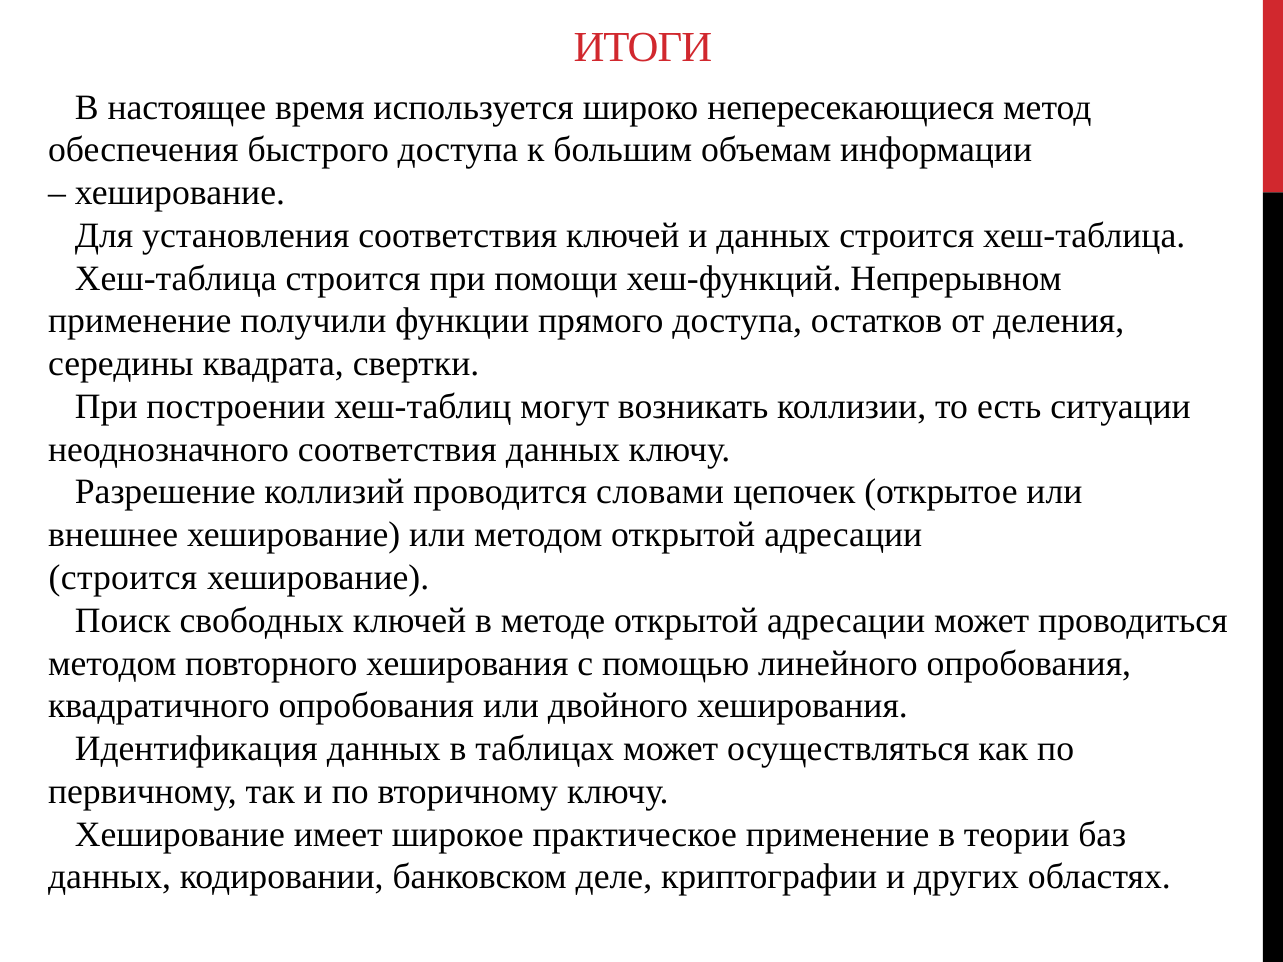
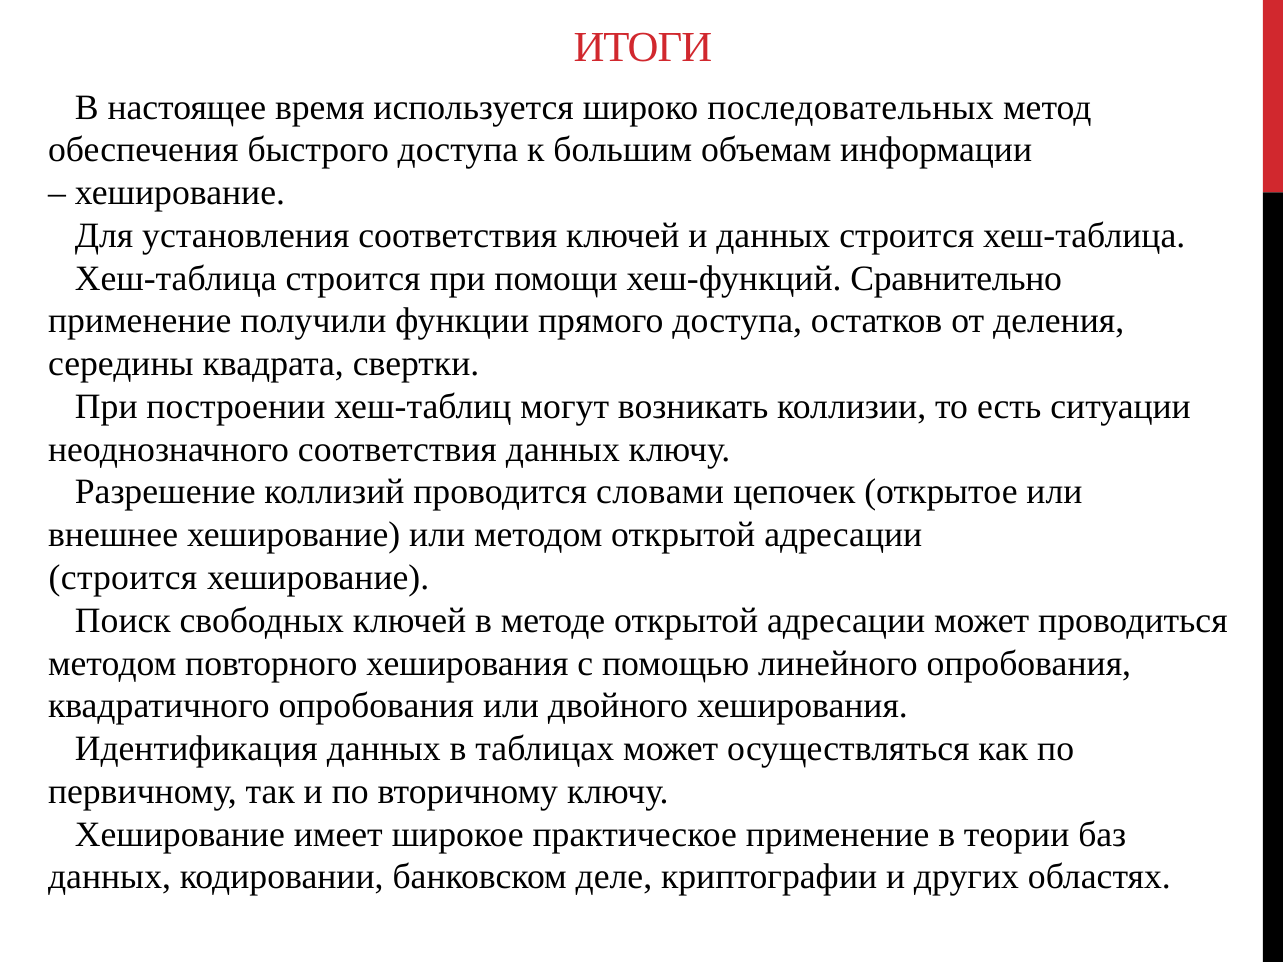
непересекающиеся: непересекающиеся -> последовательных
Непрерывном: Непрерывном -> Сравнительно
